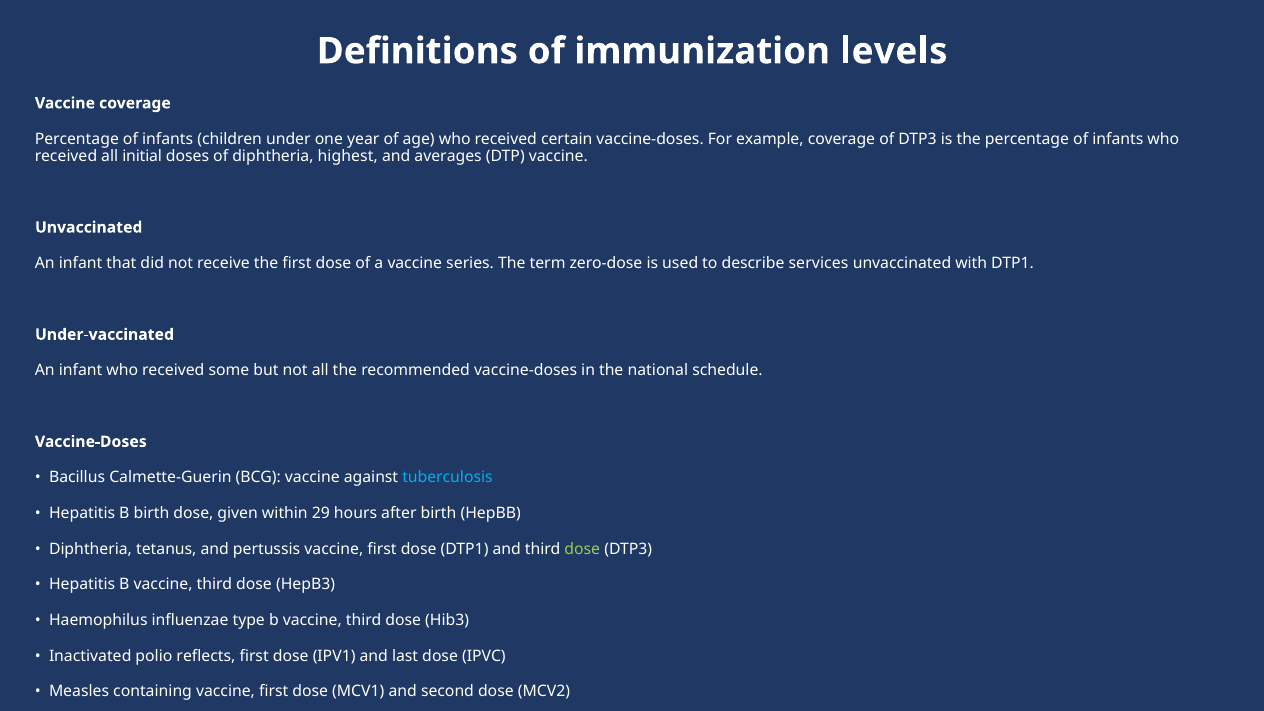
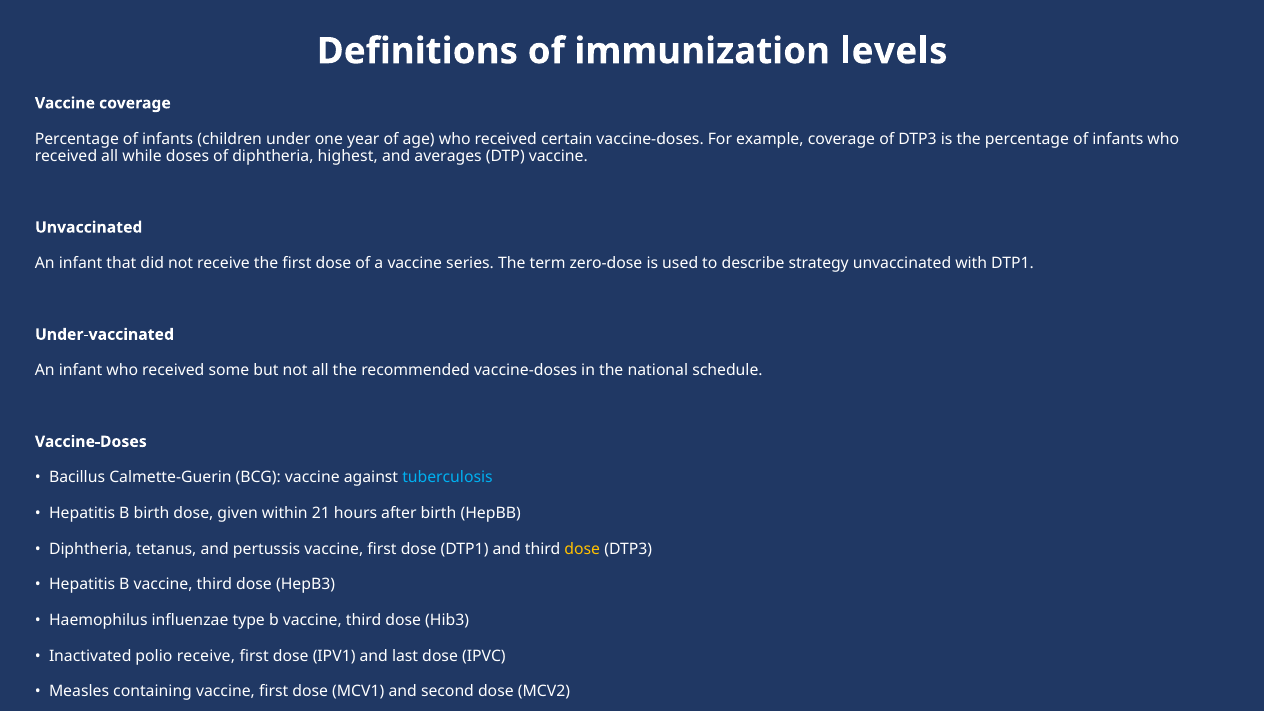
all initial: initial -> while
describe services: services -> strategy
29: 29 -> 21
dose at (582, 549) colour: light green -> yellow
polio reflects: reflects -> receive
